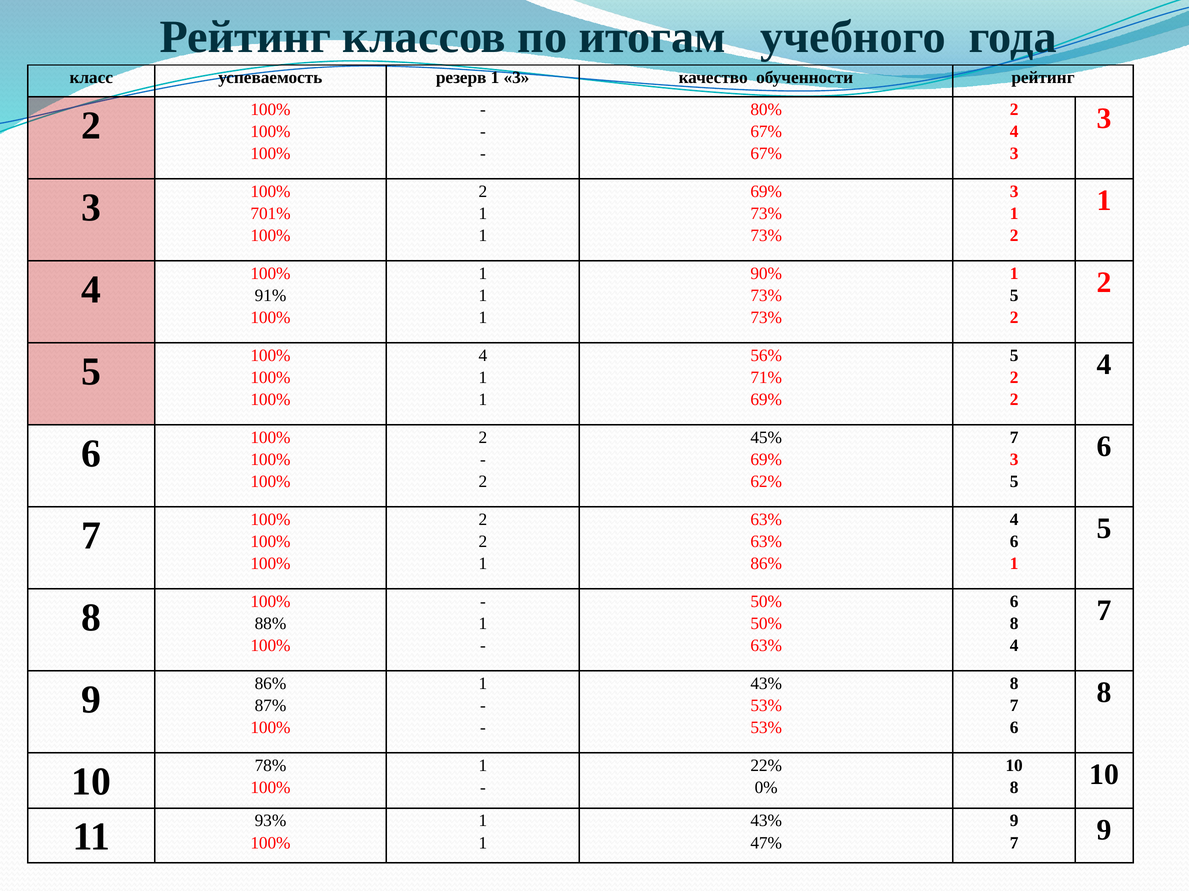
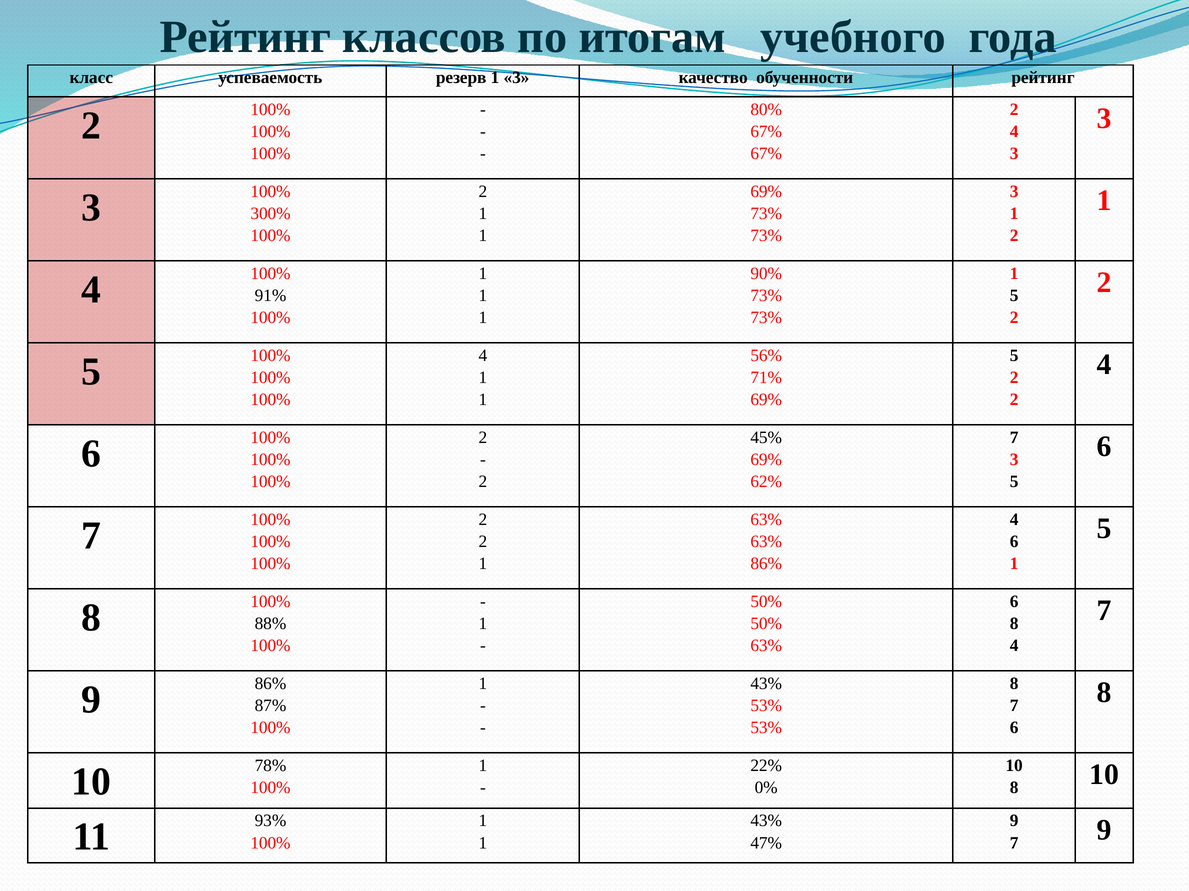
701%: 701% -> 300%
